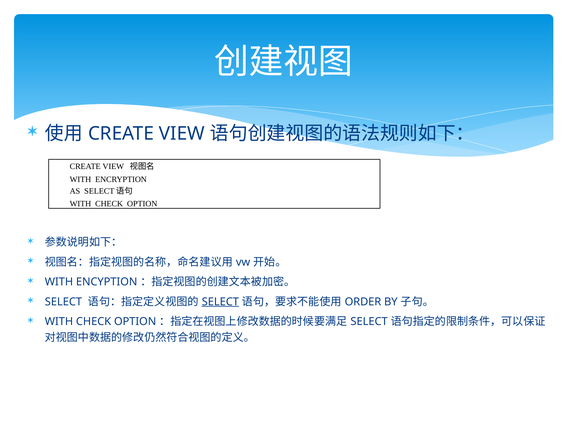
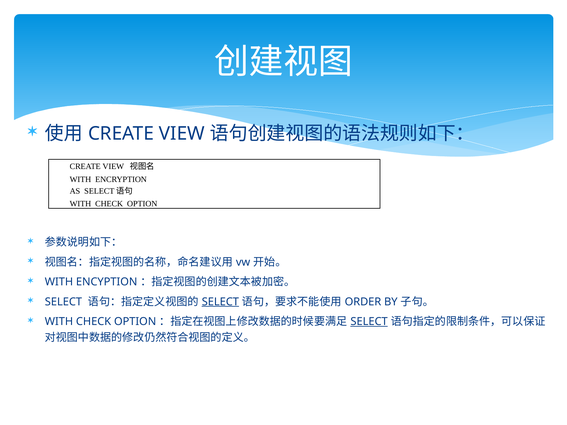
SELECT at (369, 322) underline: none -> present
